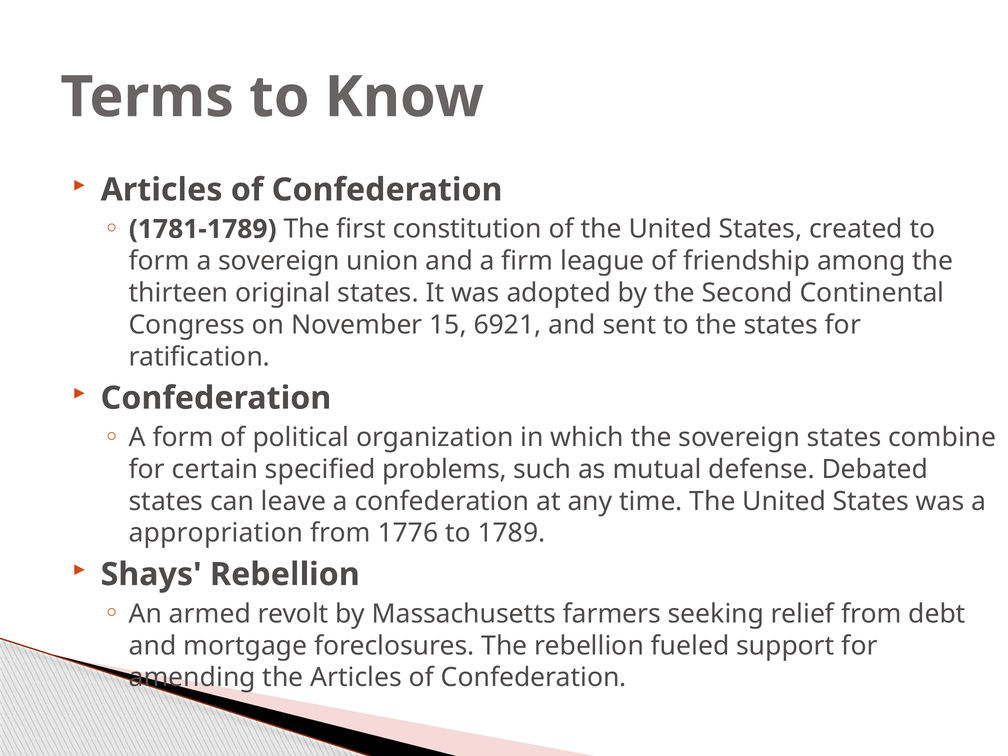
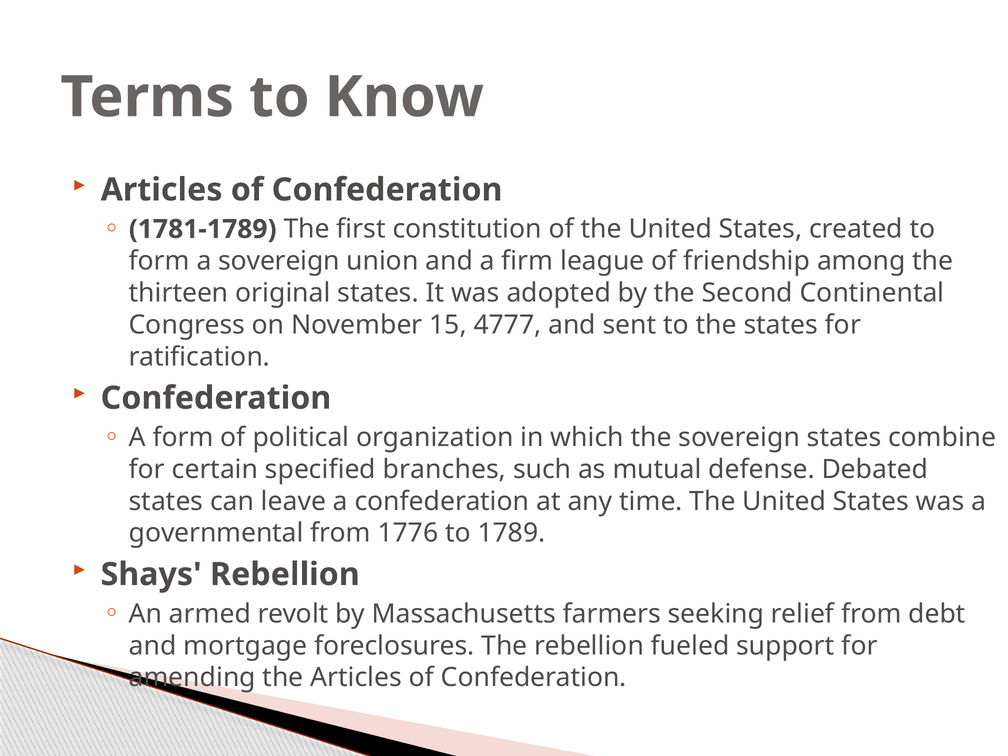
6921: 6921 -> 4777
problems: problems -> branches
appropriation: appropriation -> governmental
